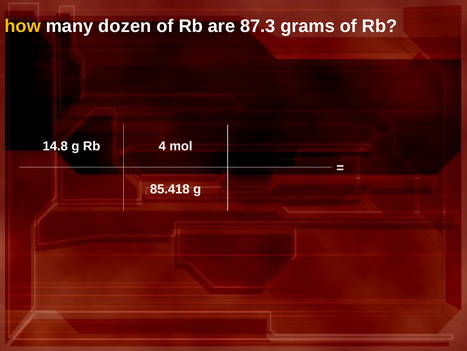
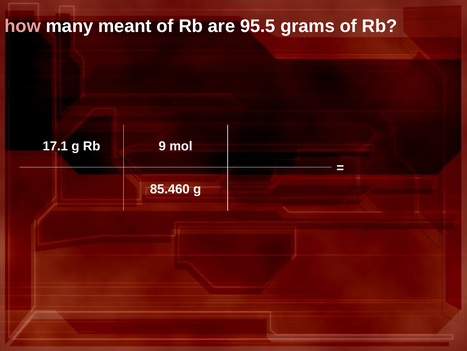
how colour: yellow -> pink
dozen: dozen -> meant
87.3: 87.3 -> 95.5
14.8: 14.8 -> 17.1
4: 4 -> 9
85.418: 85.418 -> 85.460
